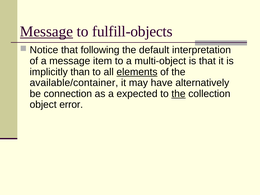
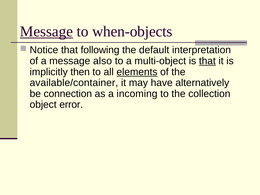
fulfill-objects: fulfill-objects -> when-objects
item: item -> also
that at (207, 61) underline: none -> present
than: than -> then
expected: expected -> incoming
the at (179, 94) underline: present -> none
